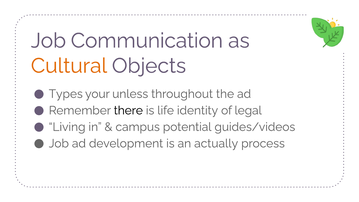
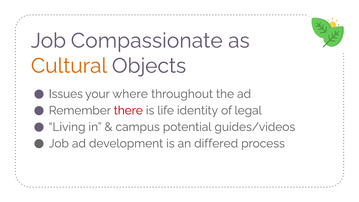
Communication: Communication -> Compassionate
Types: Types -> Issues
unless: unless -> where
there colour: black -> red
actually: actually -> differed
